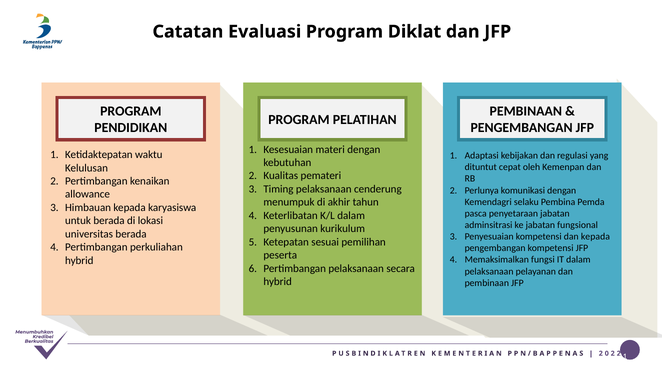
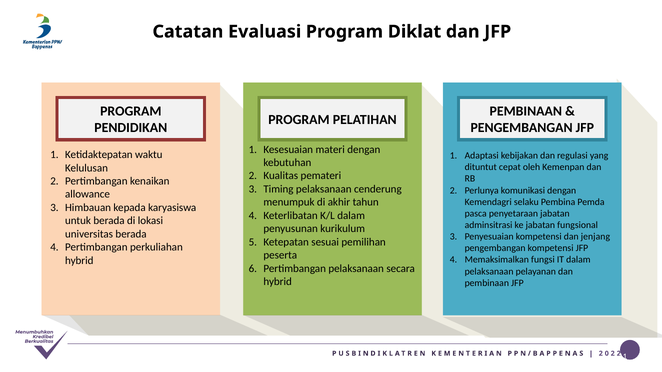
dan kepada: kepada -> jenjang
